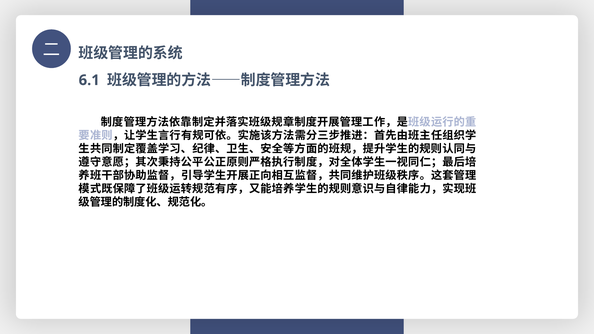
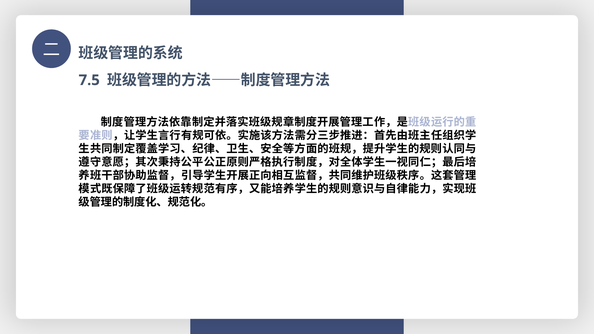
6.1: 6.1 -> 7.5
